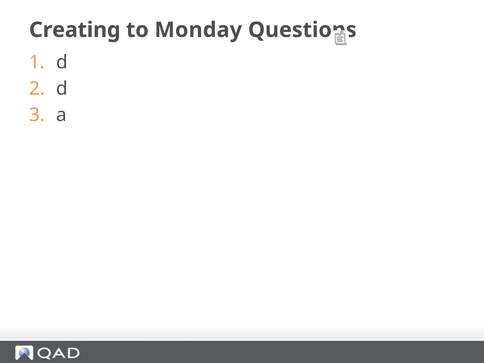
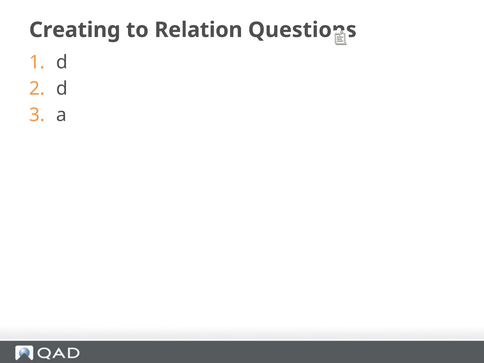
Monday: Monday -> Relation
